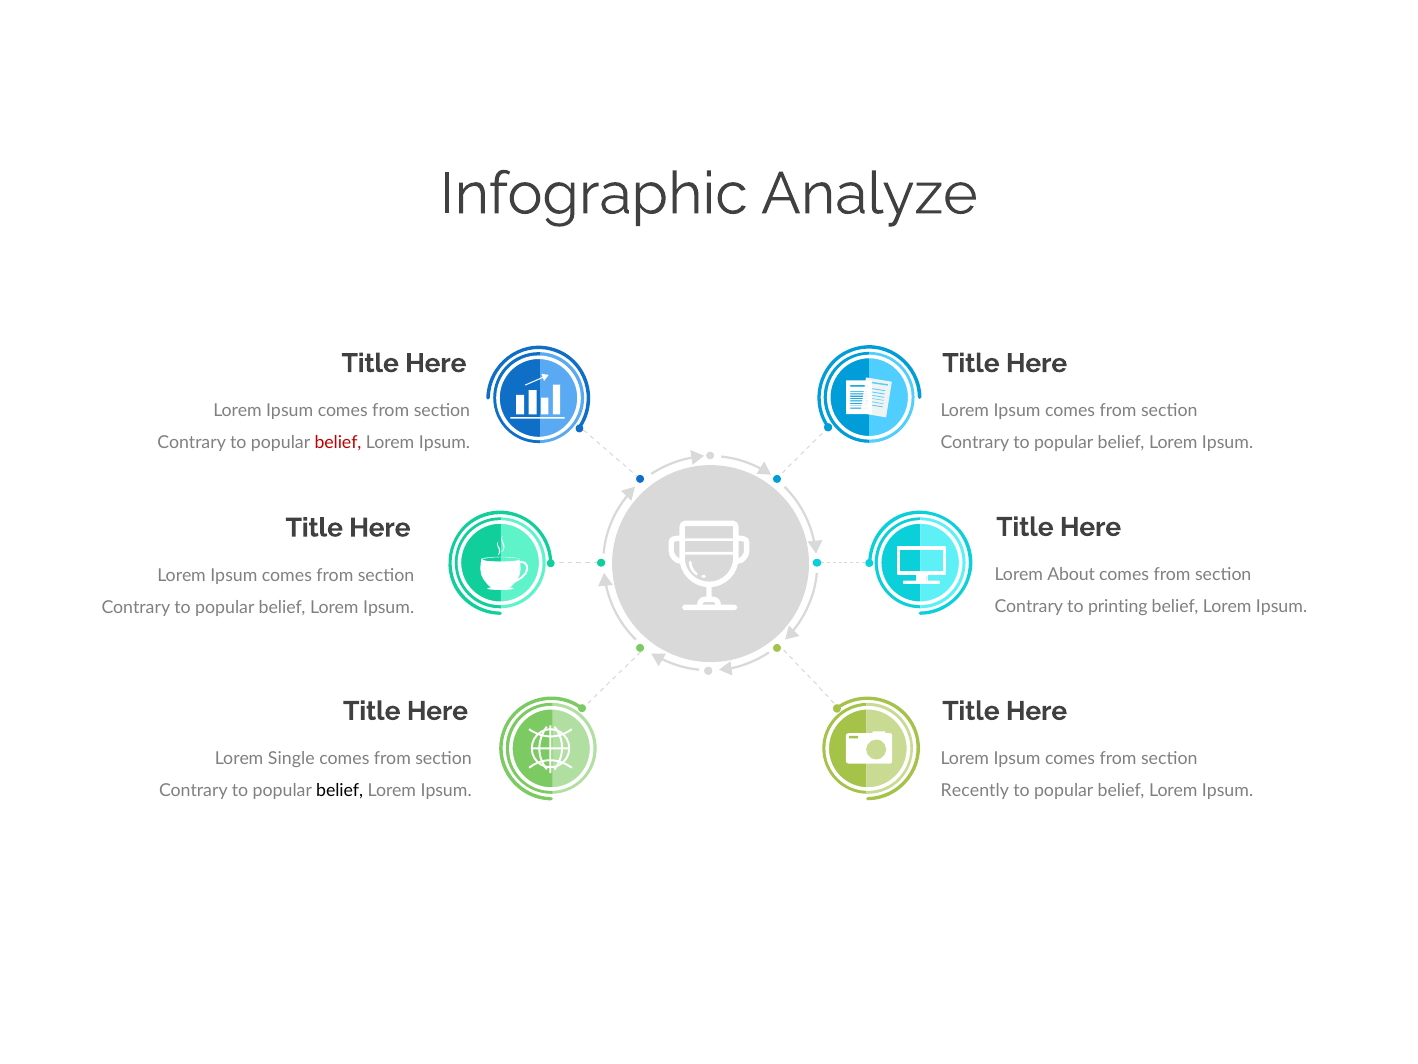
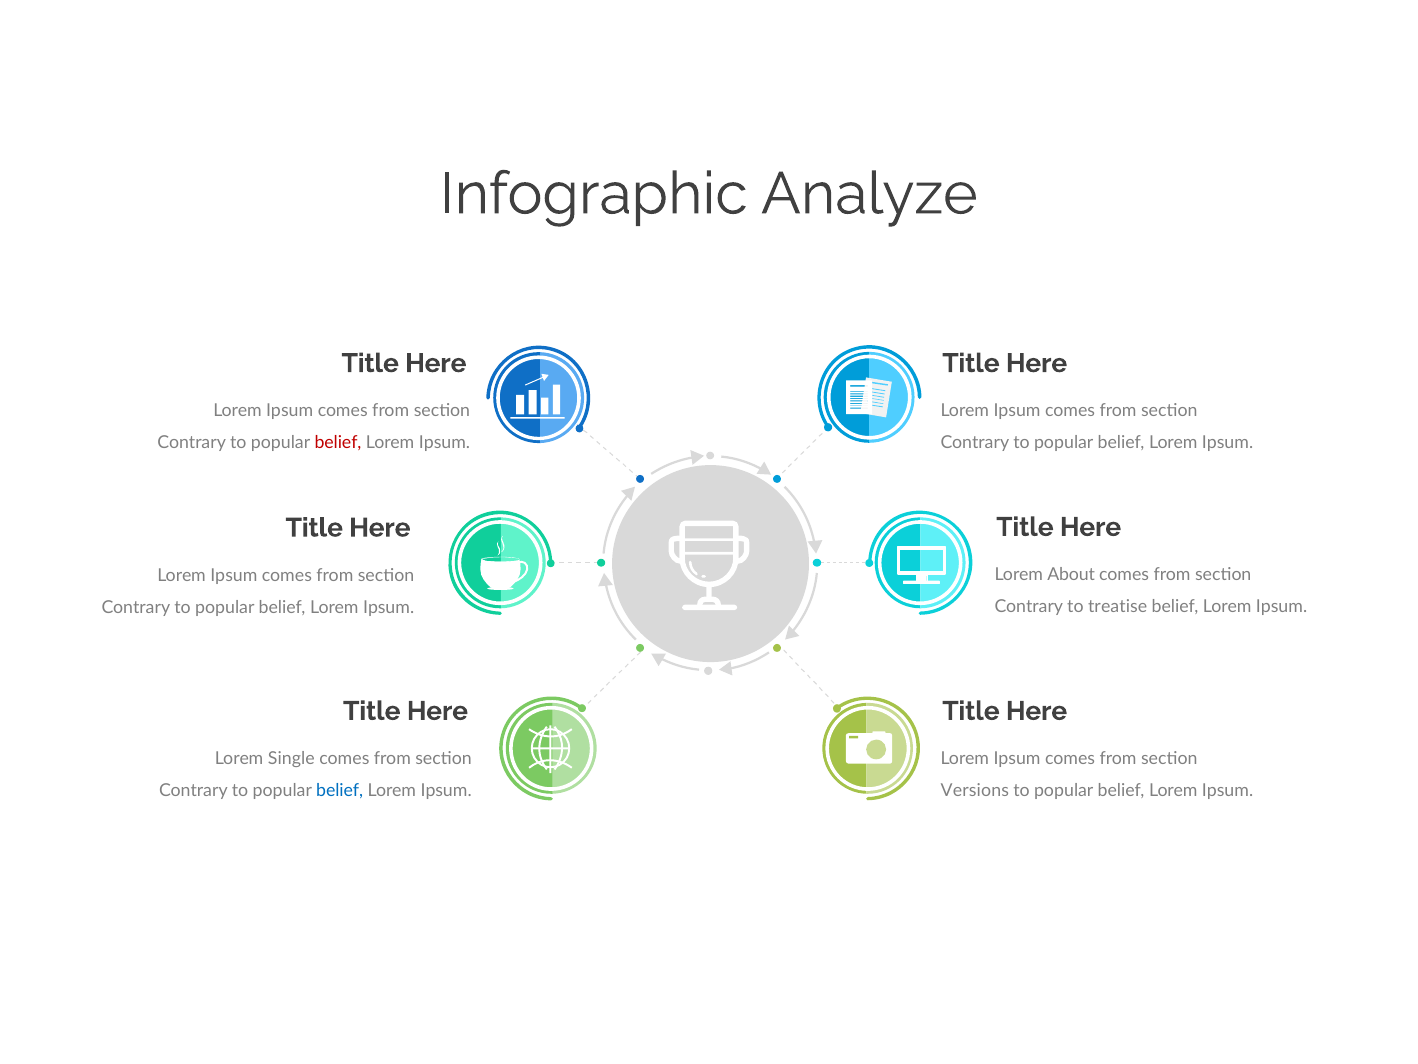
printing: printing -> treatise
belief at (340, 790) colour: black -> blue
Recently: Recently -> Versions
